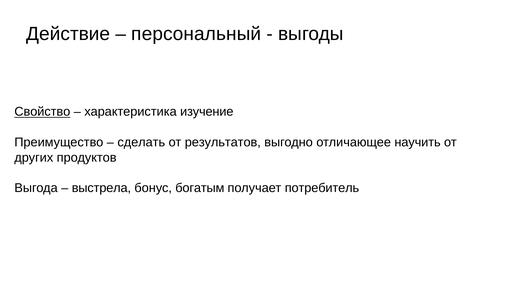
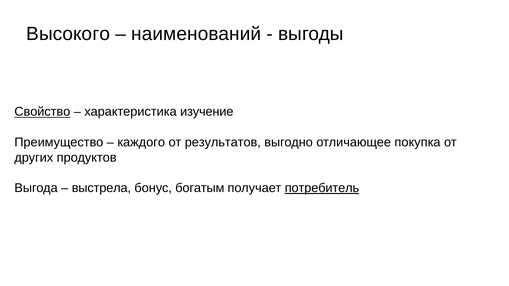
Действие: Действие -> Высокого
персональный: персональный -> наименований
сделать: сделать -> каждого
научить: научить -> покупка
потребитель underline: none -> present
